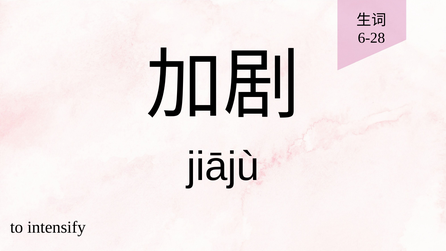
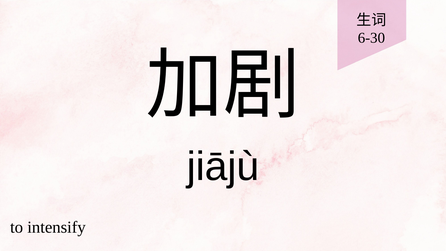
6-28: 6-28 -> 6-30
